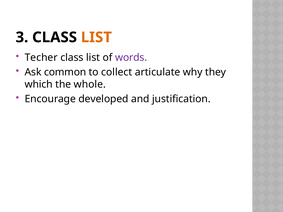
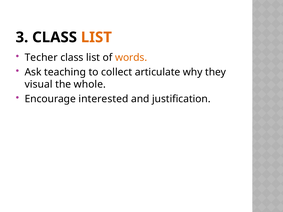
words colour: purple -> orange
common: common -> teaching
which: which -> visual
developed: developed -> interested
